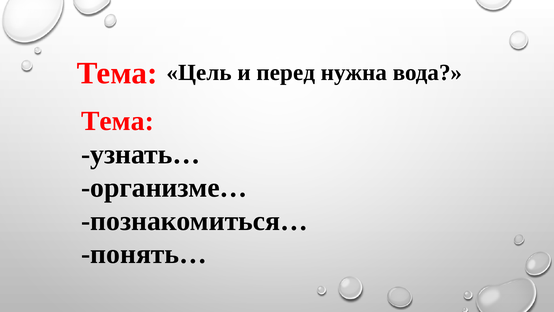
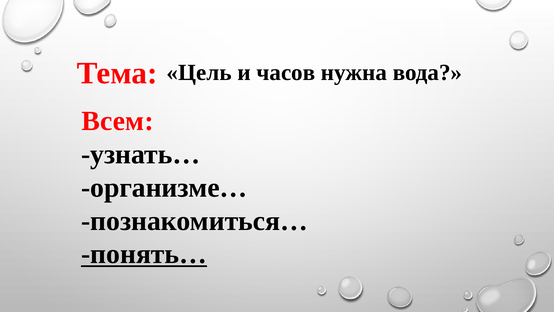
перед: перед -> часов
Тема at (118, 121): Тема -> Всем
понять… underline: none -> present
